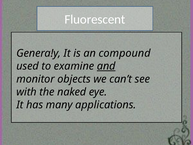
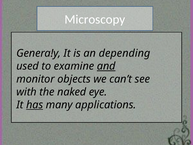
Fluorescent: Fluorescent -> Microscopy
compound: compound -> depending
has underline: none -> present
